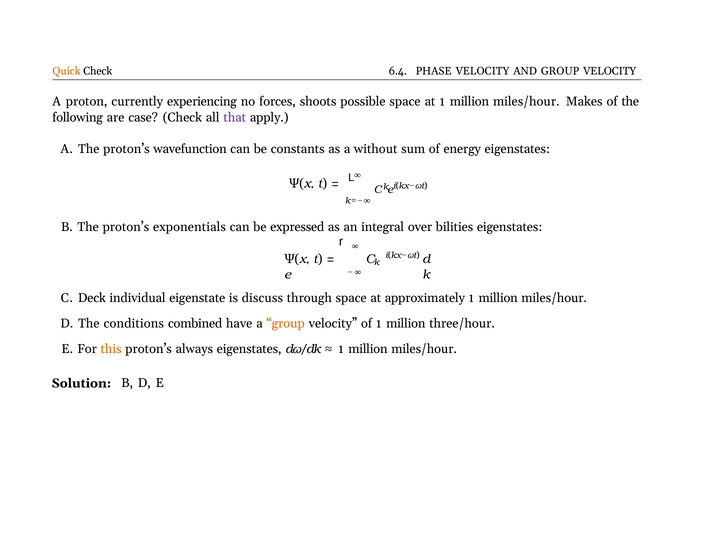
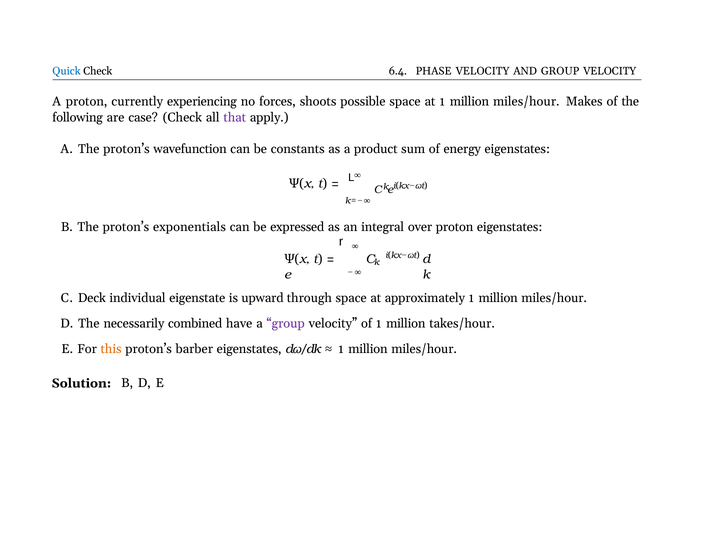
Quick colour: orange -> blue
without: without -> product
over bilities: bilities -> proton
discuss: discuss -> upward
conditions: conditions -> necessarily
group at (286, 324) colour: orange -> purple
three/hour: three/hour -> takes/hour
always: always -> barber
